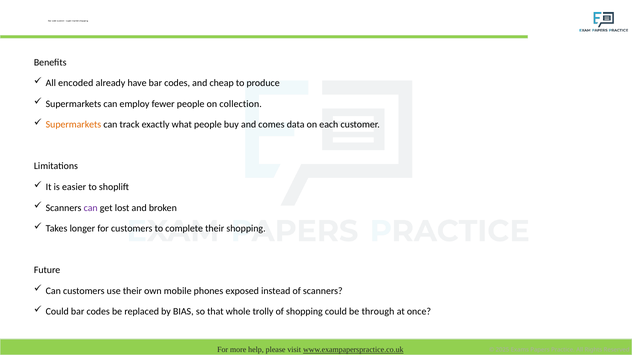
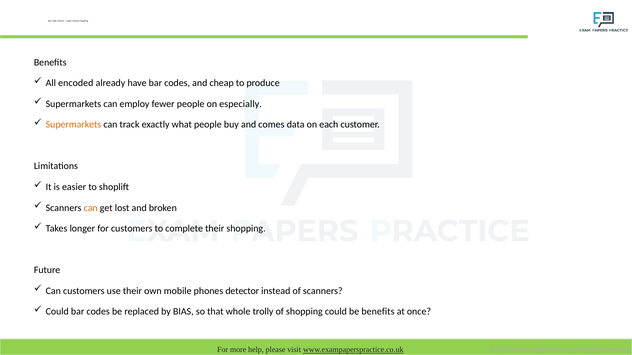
collection: collection -> especially
can at (91, 208) colour: purple -> orange
exposed: exposed -> detector
be through: through -> benefits
